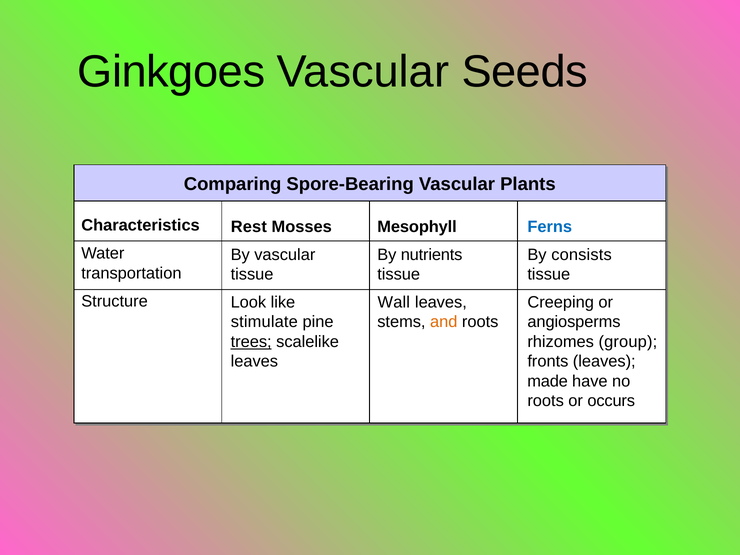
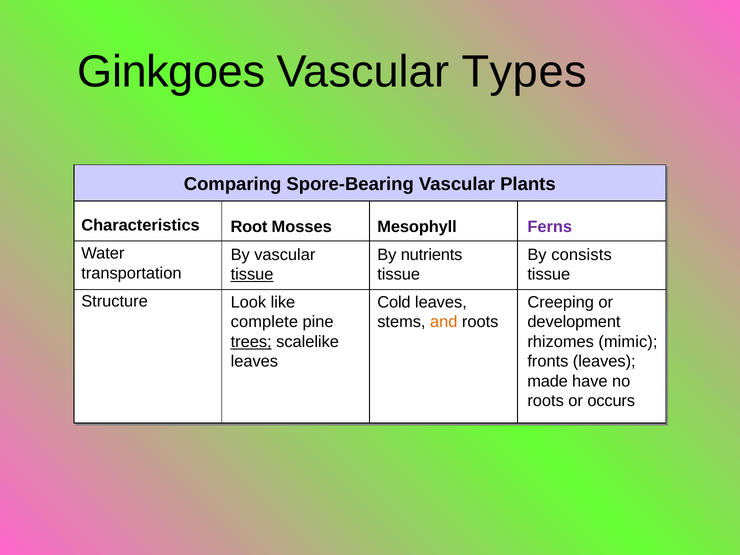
Seeds: Seeds -> Types
Rest: Rest -> Root
Ferns colour: blue -> purple
tissue at (252, 274) underline: none -> present
Wall: Wall -> Cold
stimulate: stimulate -> complete
angiosperms: angiosperms -> development
group: group -> mimic
